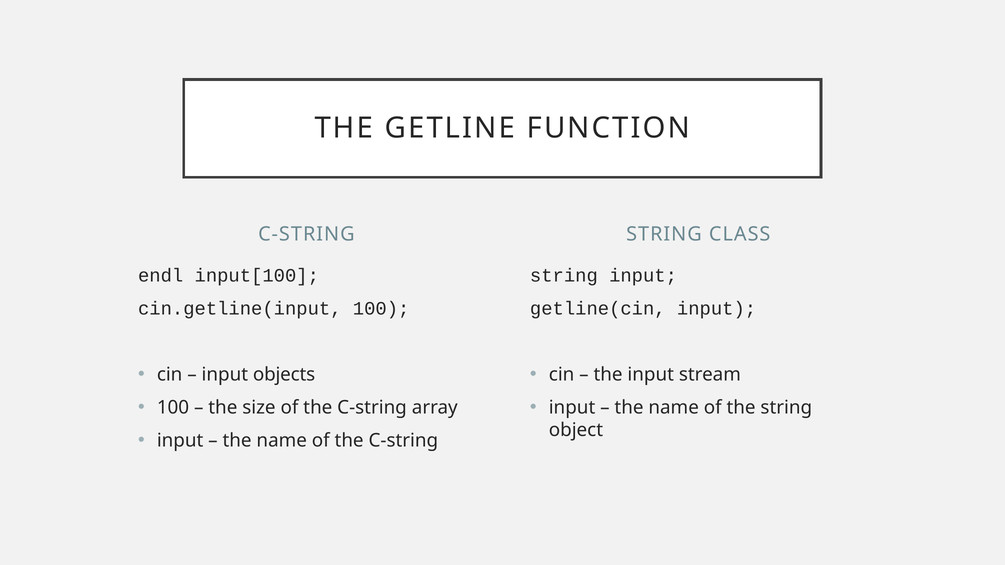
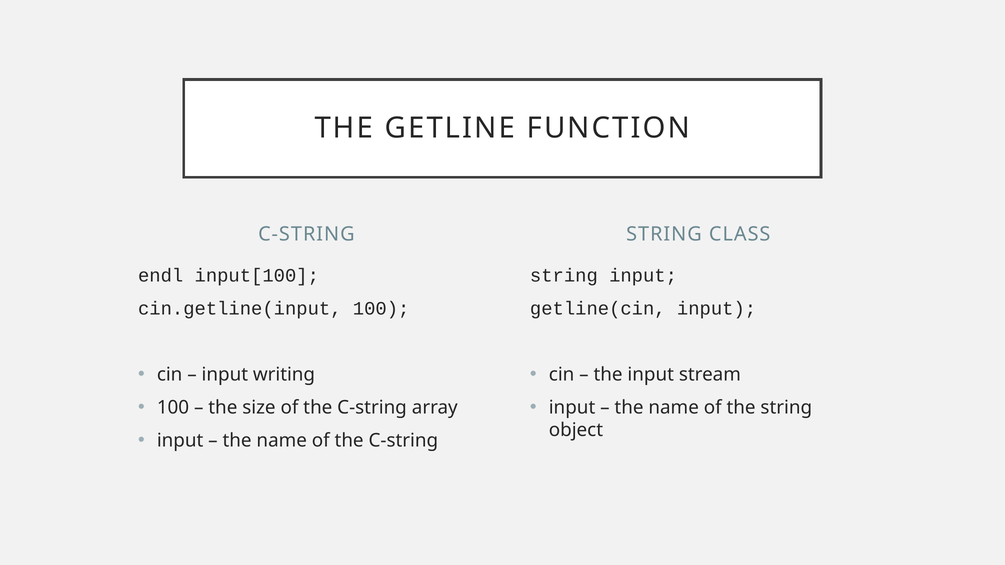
objects: objects -> writing
